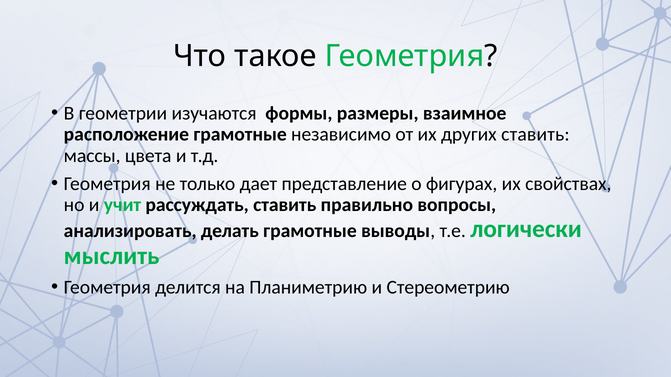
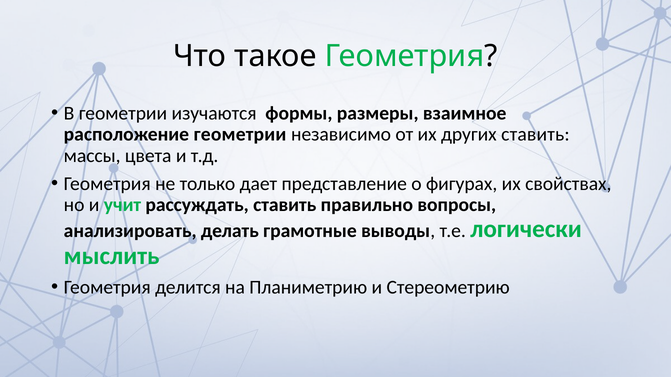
расположение грамотные: грамотные -> геометрии
